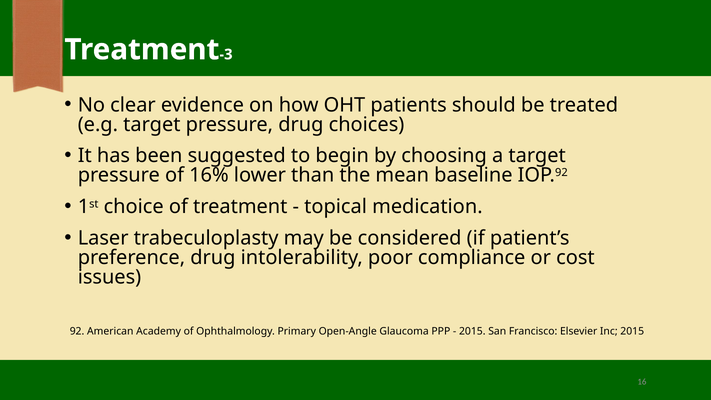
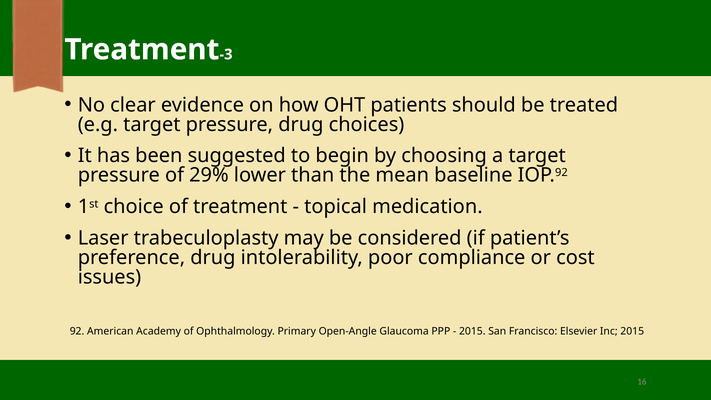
16%: 16% -> 29%
